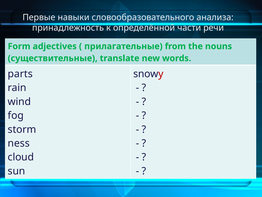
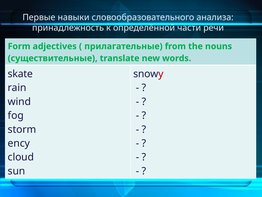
parts: parts -> skate
ness: ness -> ency
